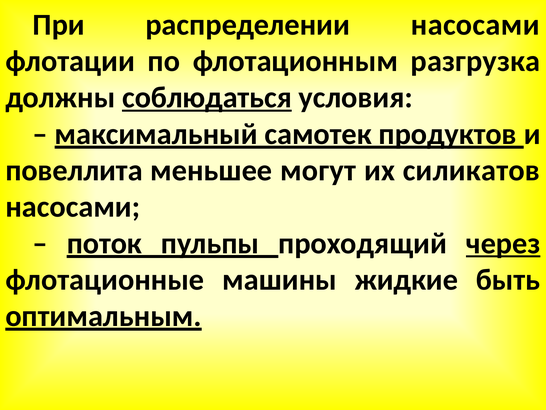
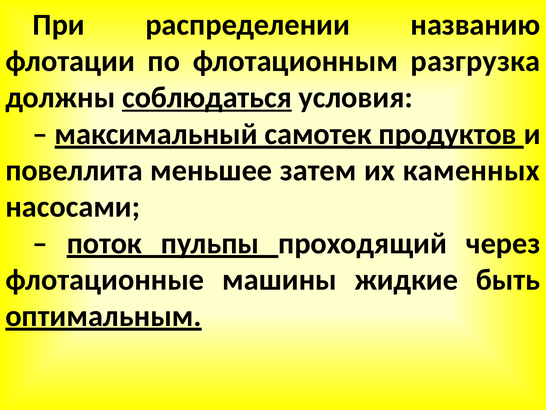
распределении насосами: насосами -> названию
могут: могут -> затем
силикатов: силикатов -> каменных
через underline: present -> none
